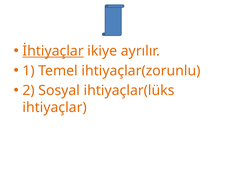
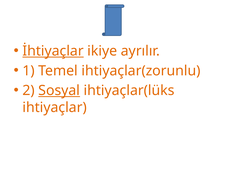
Sosyal underline: none -> present
